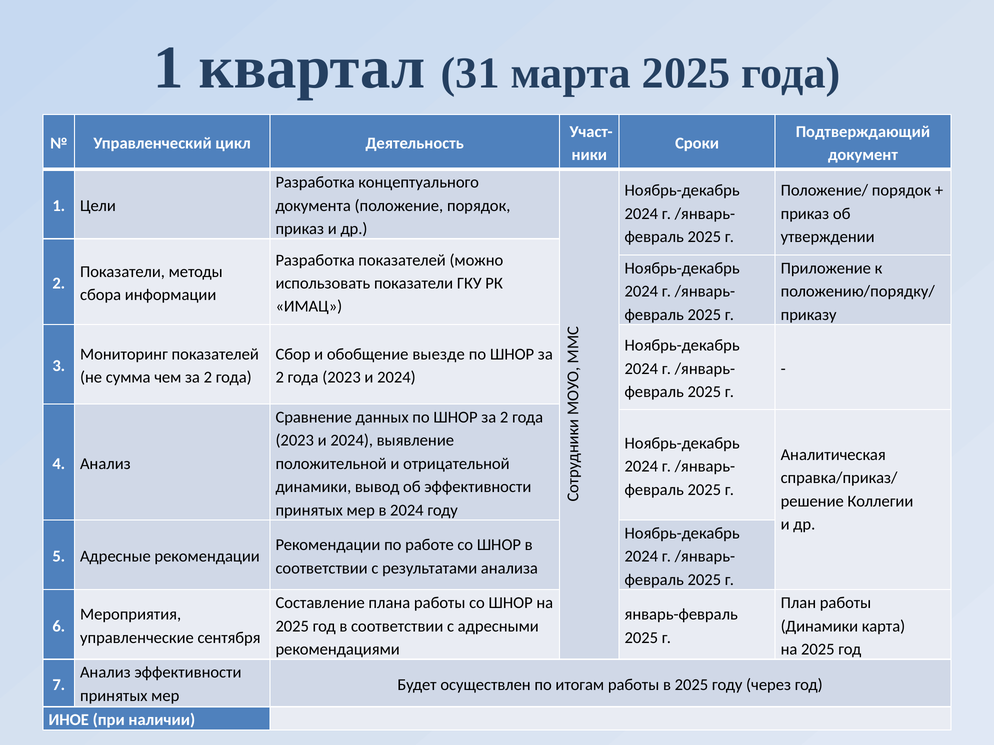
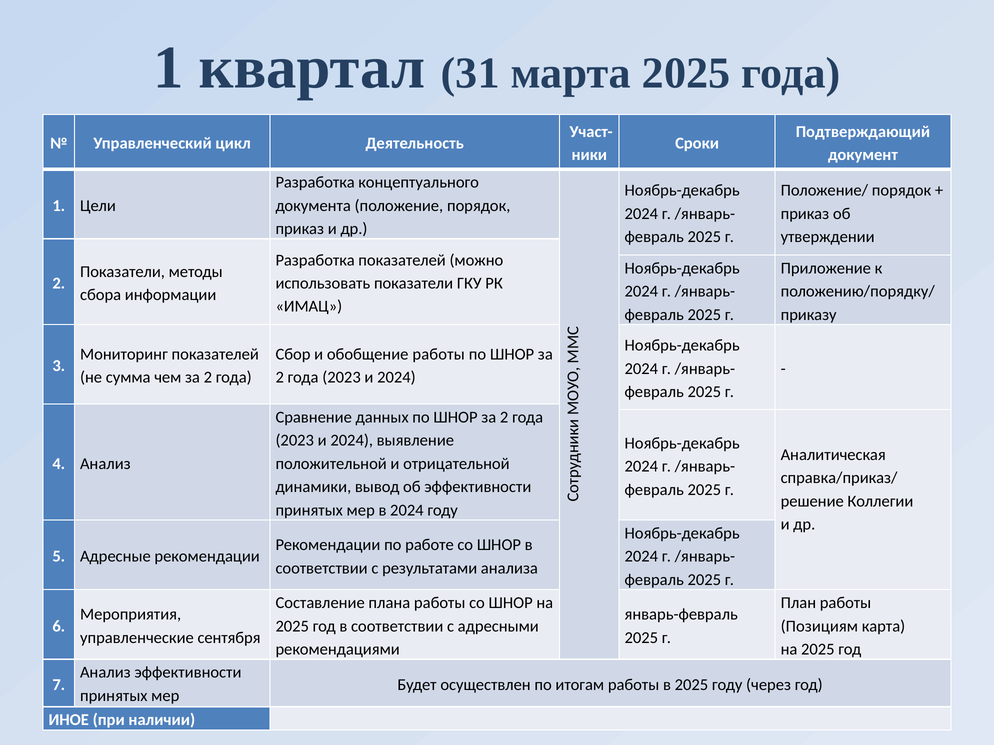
обобщение выезде: выезде -> работы
Динамики at (819, 627): Динамики -> Позициям
